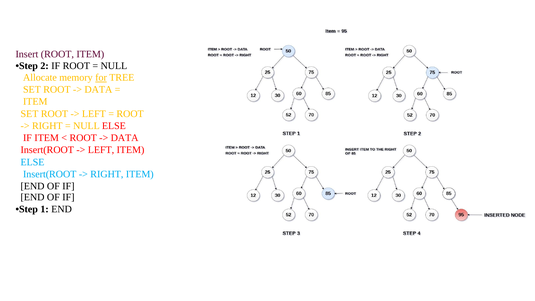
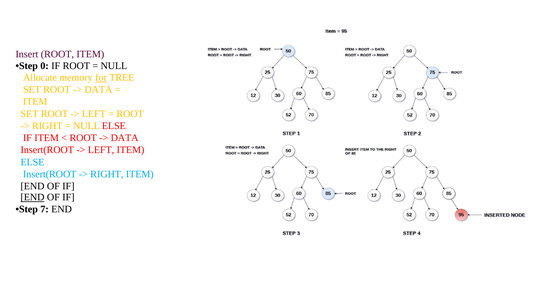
2: 2 -> 0
END at (33, 197) underline: none -> present
1: 1 -> 7
